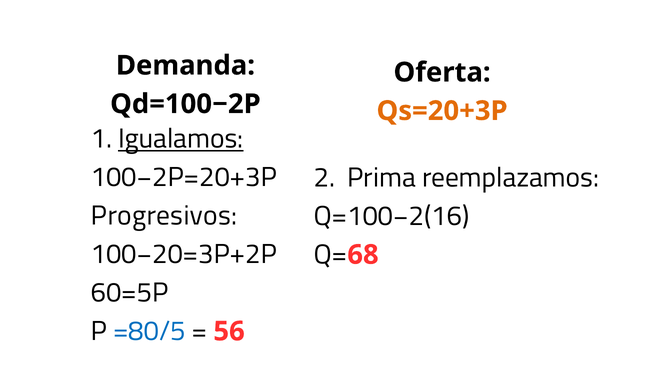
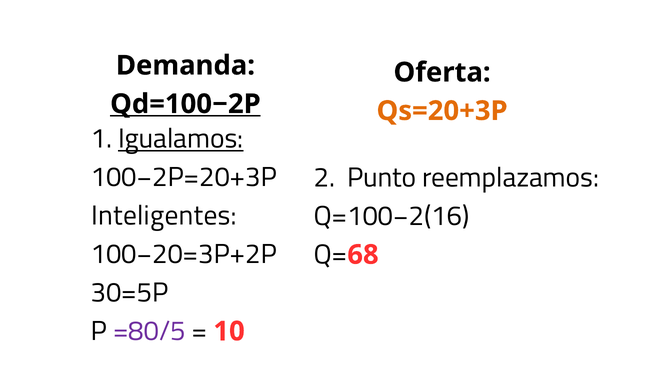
Qd=100−2P underline: none -> present
Prima: Prima -> Punto
Progresivos: Progresivos -> Inteligentes
60=5P: 60=5P -> 30=5P
=80/5 colour: blue -> purple
56: 56 -> 10
